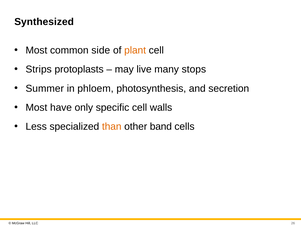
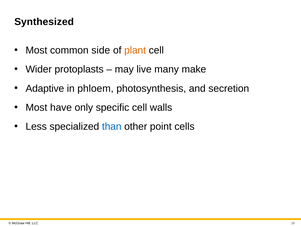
Strips: Strips -> Wider
stops: stops -> make
Summer: Summer -> Adaptive
than colour: orange -> blue
band: band -> point
